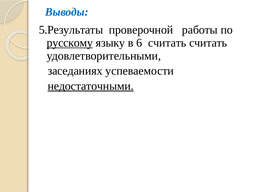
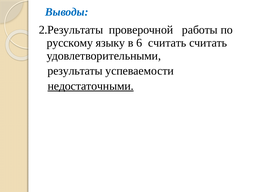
5.Результаты: 5.Результаты -> 2.Результаты
русскому underline: present -> none
заседаниях: заседаниях -> результаты
